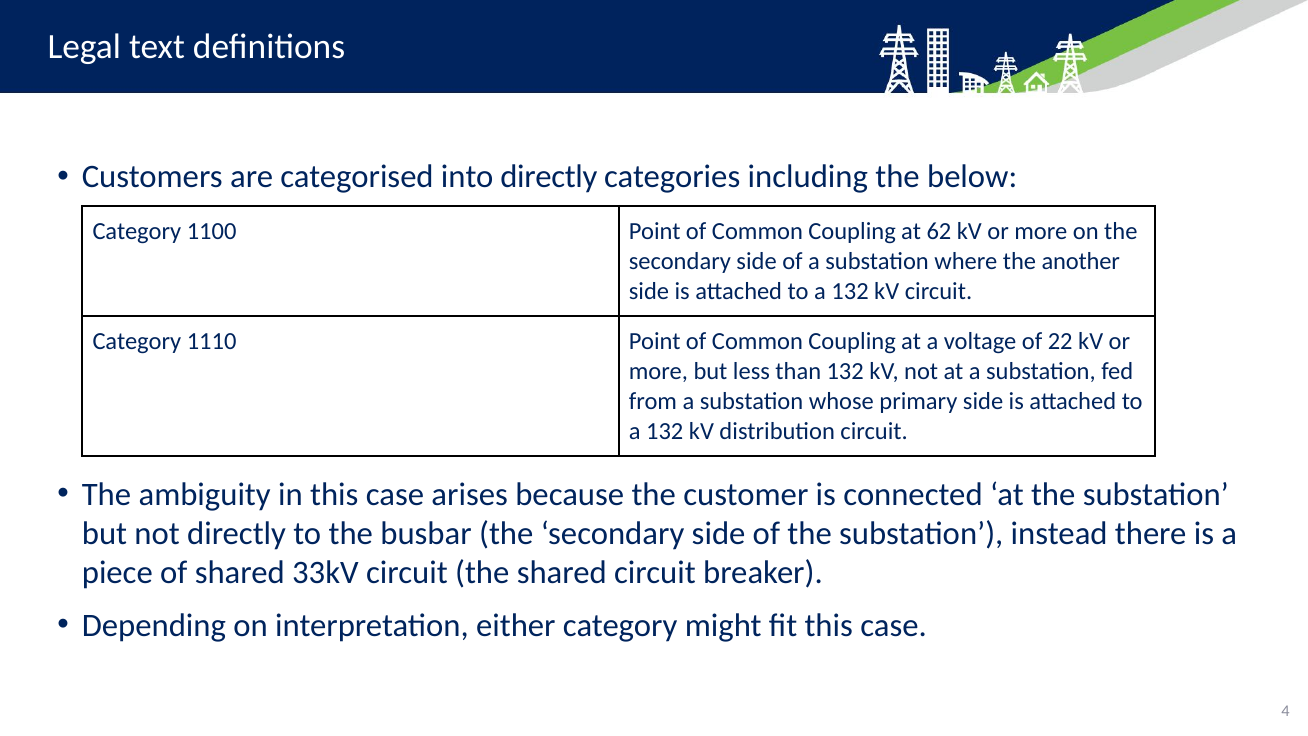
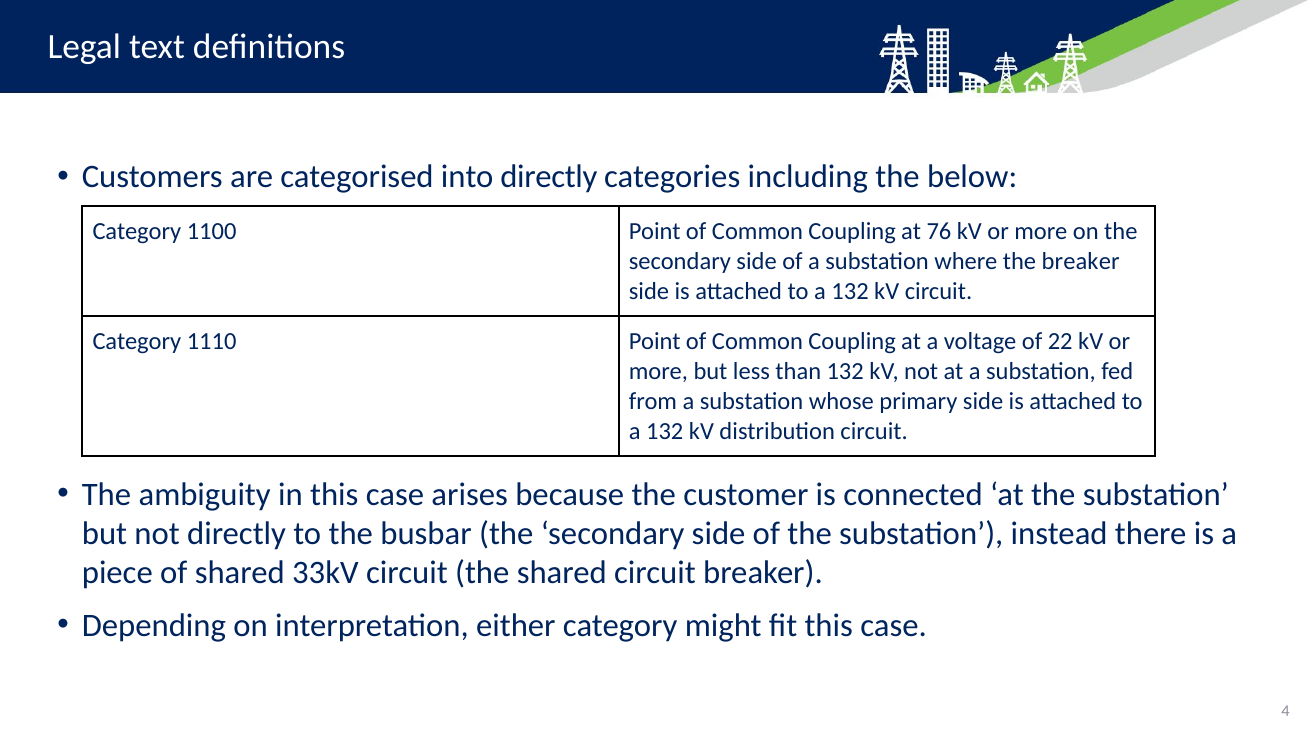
62: 62 -> 76
the another: another -> breaker
